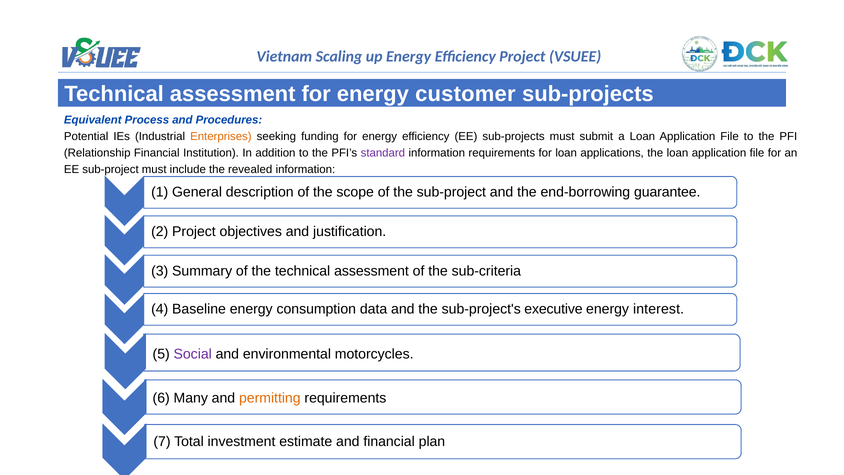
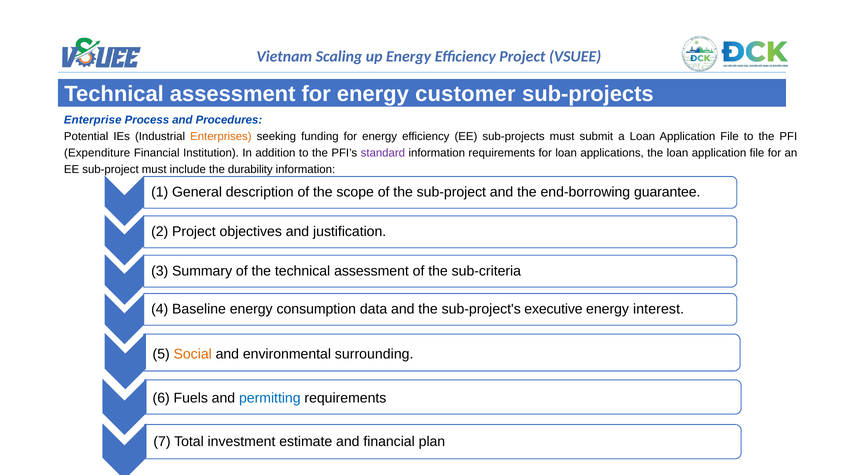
Equivalent: Equivalent -> Enterprise
Relationship: Relationship -> Expenditure
revealed: revealed -> durability
Social colour: purple -> orange
motorcycles: motorcycles -> surrounding
Many: Many -> Fuels
permitting colour: orange -> blue
